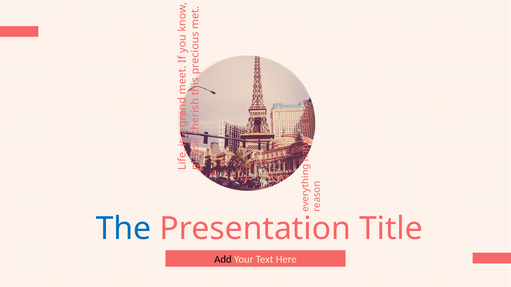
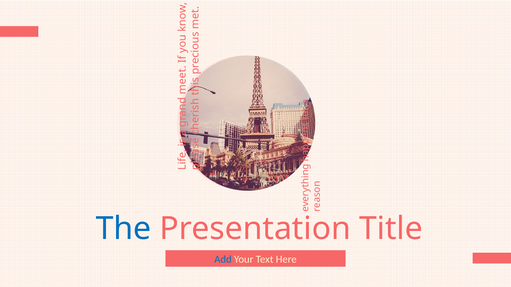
Add colour: black -> blue
